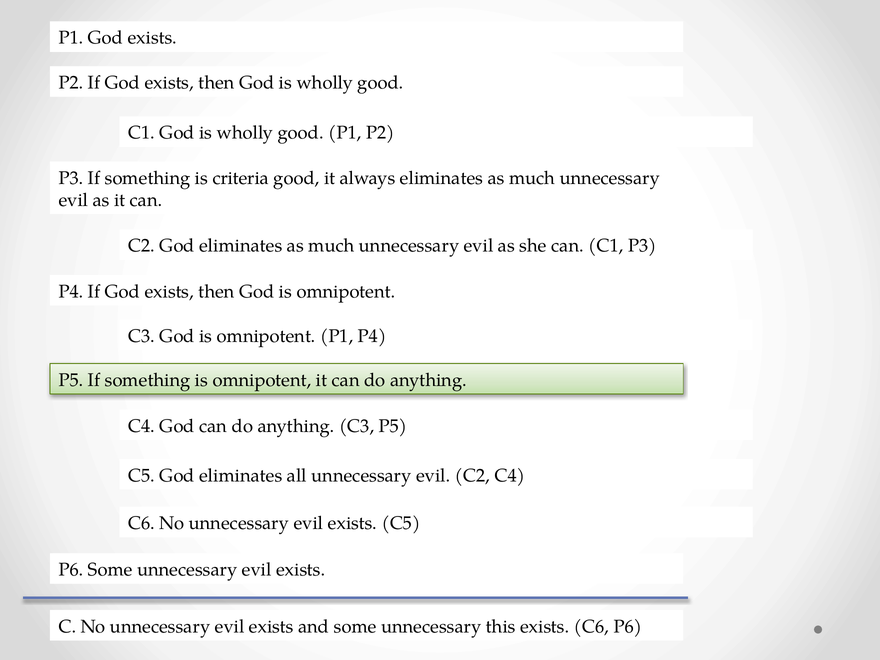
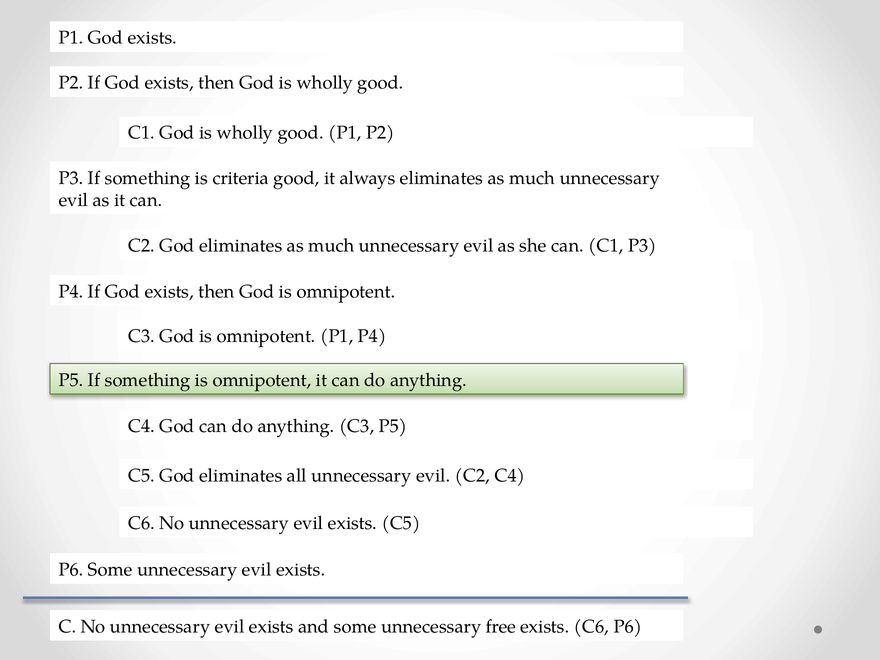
this: this -> free
